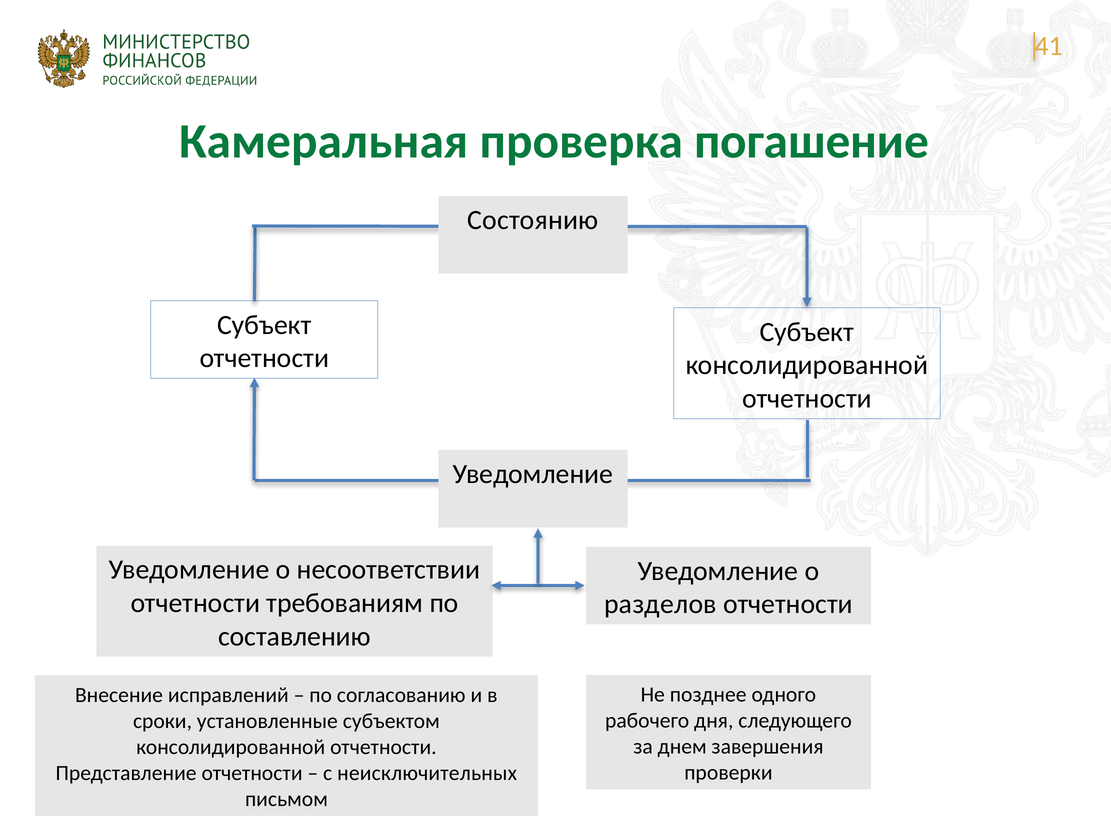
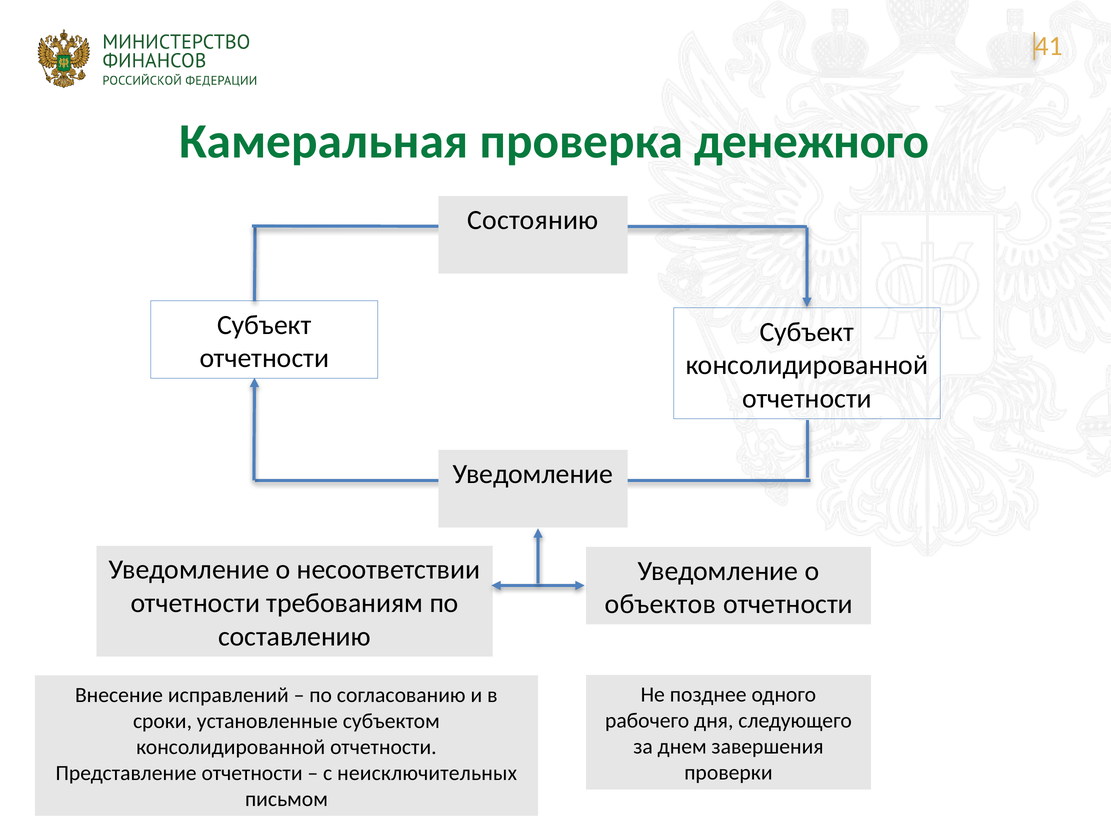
погашение: погашение -> денежного
разделов: разделов -> объектов
